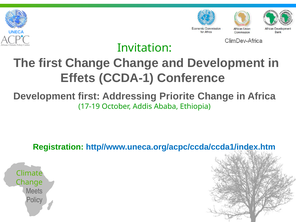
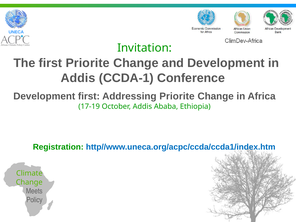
first Change: Change -> Priorite
Effets at (78, 78): Effets -> Addis
